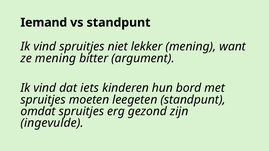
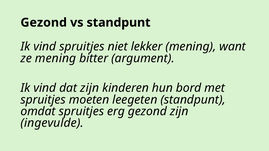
Iemand at (44, 23): Iemand -> Gezond
dat iets: iets -> zijn
